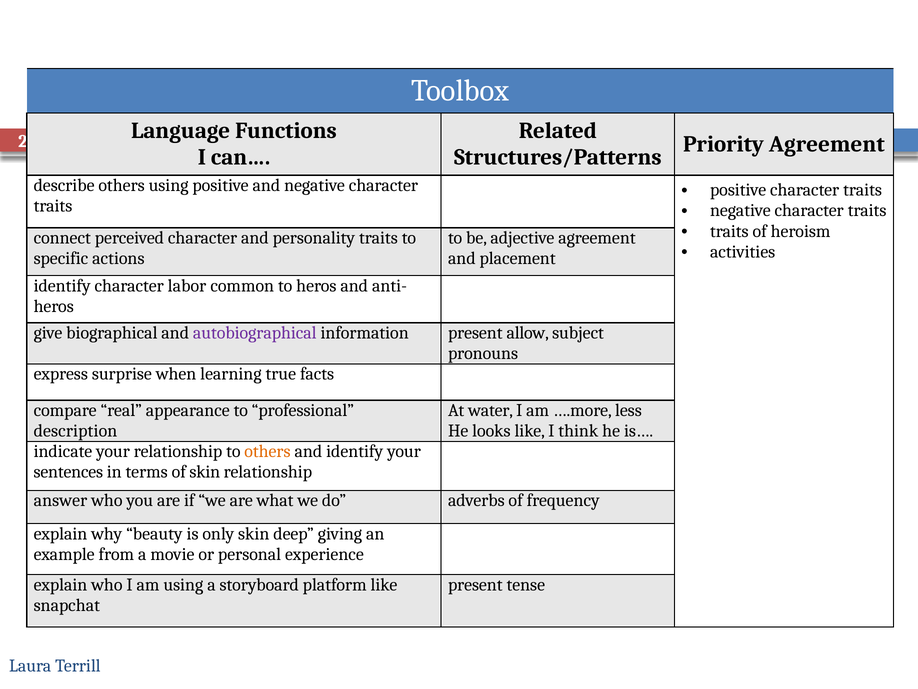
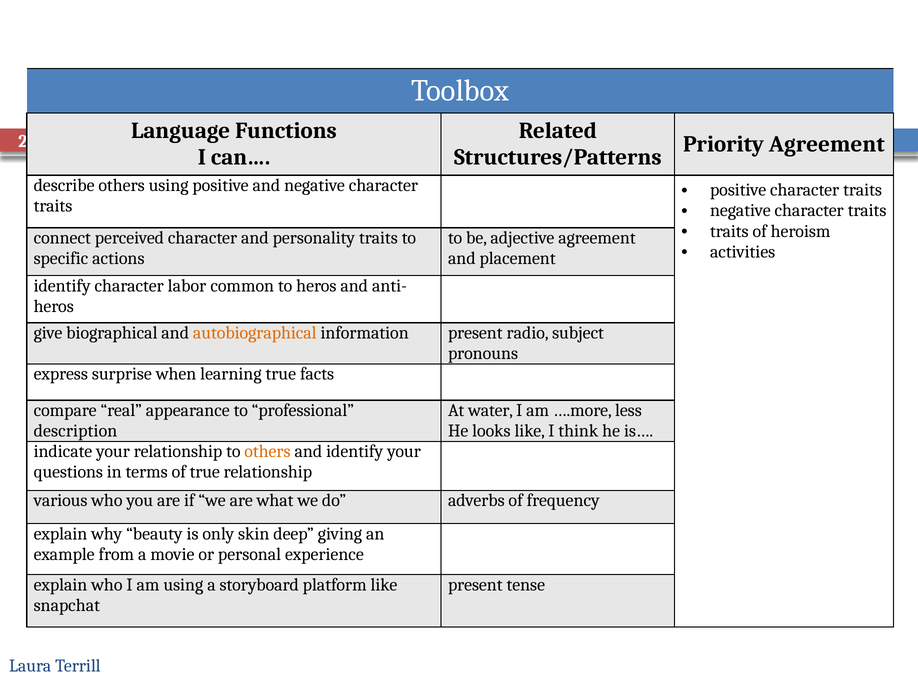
autobiographical colour: purple -> orange
allow: allow -> radio
sentences: sentences -> questions
of skin: skin -> true
answer: answer -> various
